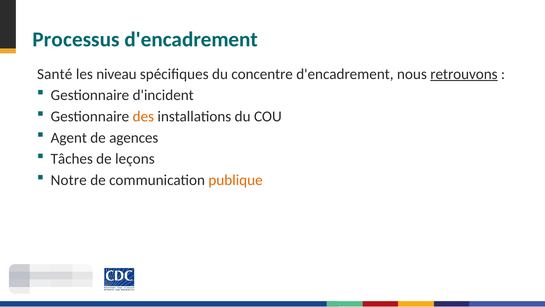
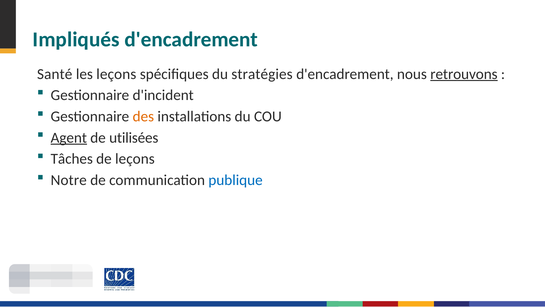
Processus: Processus -> Impliqués
les niveau: niveau -> leçons
concentre: concentre -> stratégies
Agent underline: none -> present
agences: agences -> utilisées
publique colour: orange -> blue
